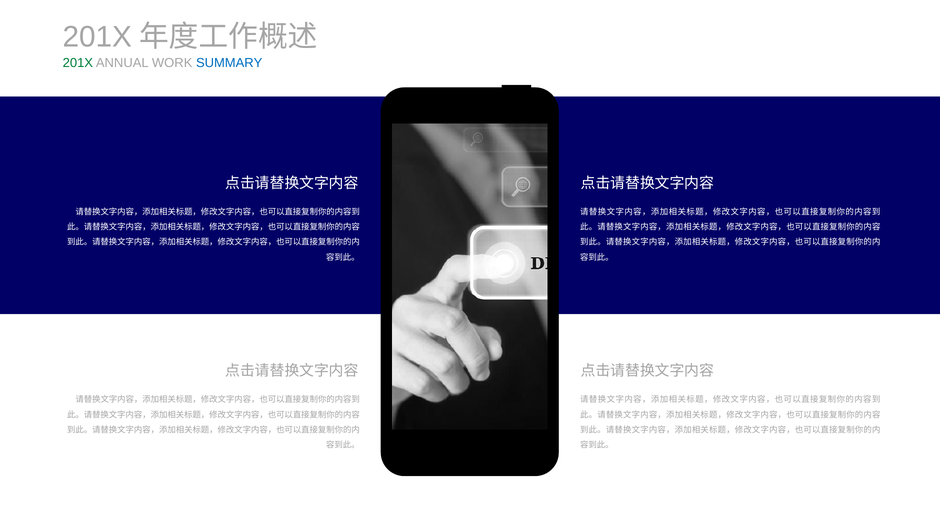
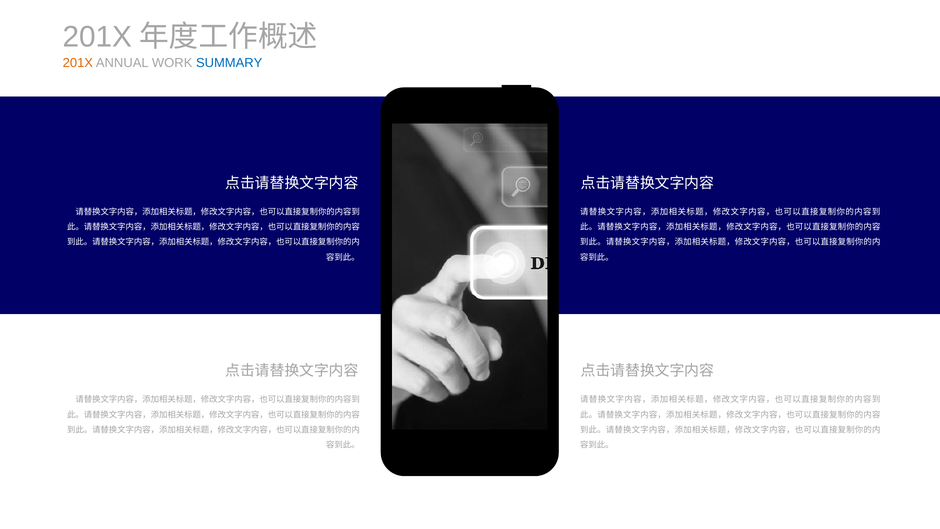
201X at (78, 63) colour: green -> orange
